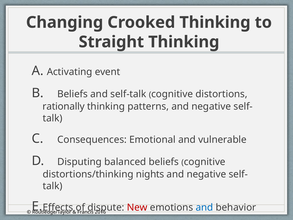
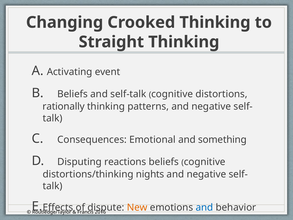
vulnerable: vulnerable -> something
balanced: balanced -> reactions
New colour: red -> orange
